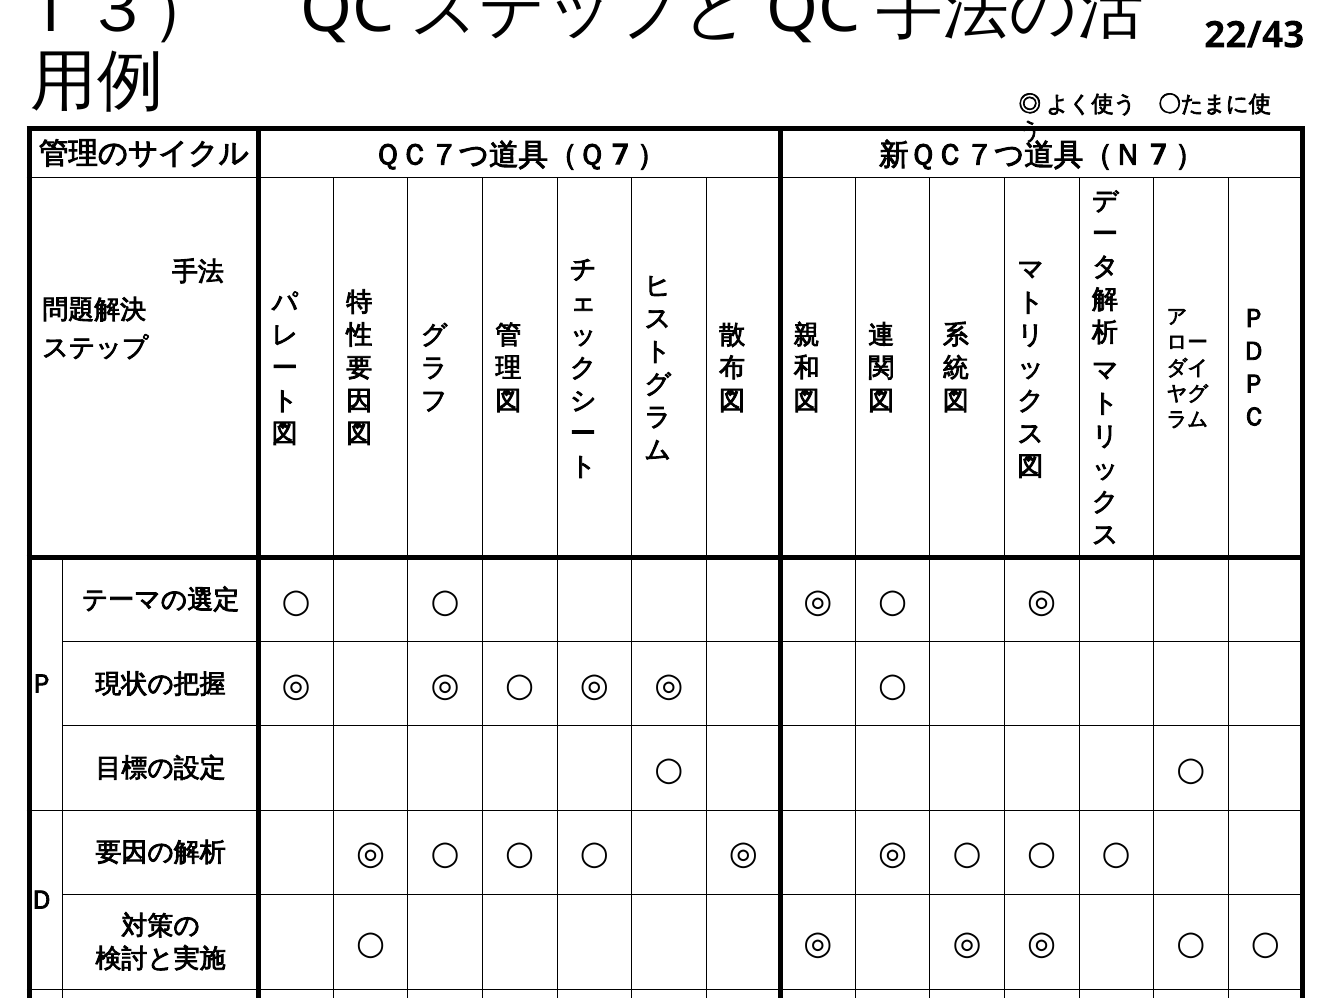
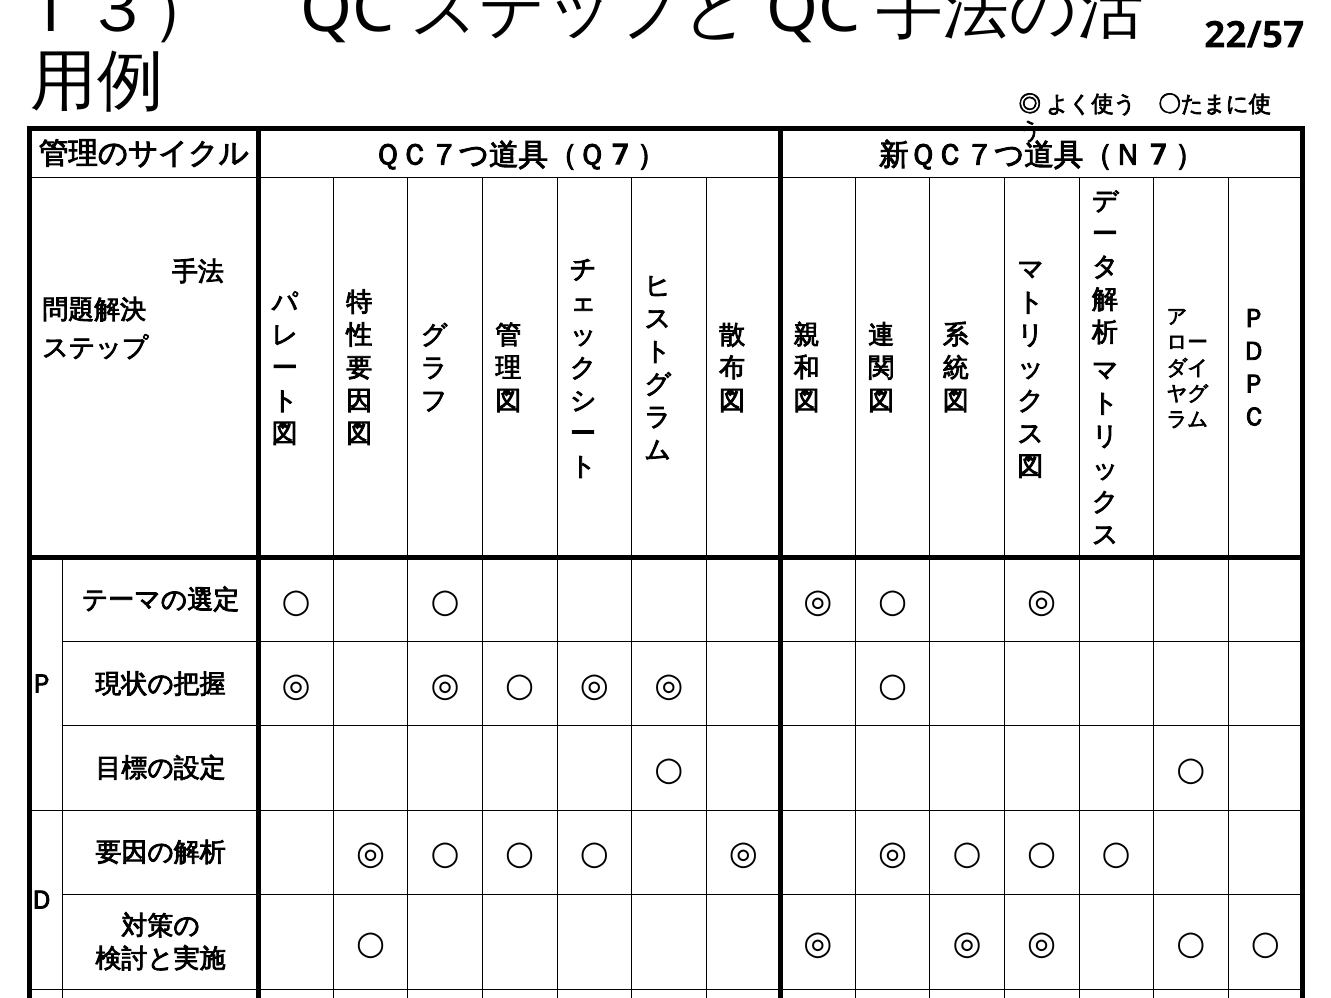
22/43: 22/43 -> 22/57
